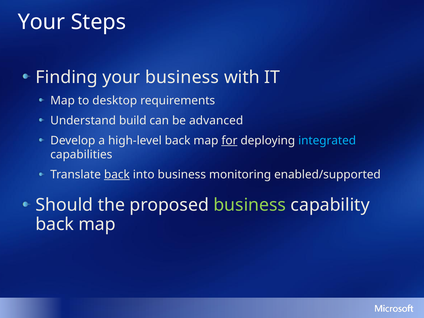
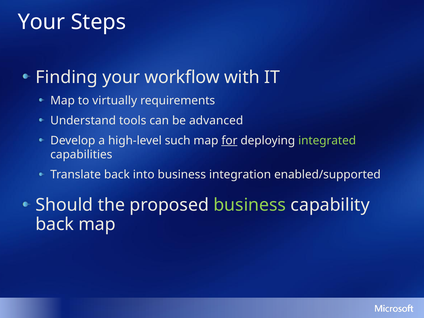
your business: business -> workflow
desktop: desktop -> virtually
build: build -> tools
high-level back: back -> such
integrated colour: light blue -> light green
back at (117, 175) underline: present -> none
monitoring: monitoring -> integration
